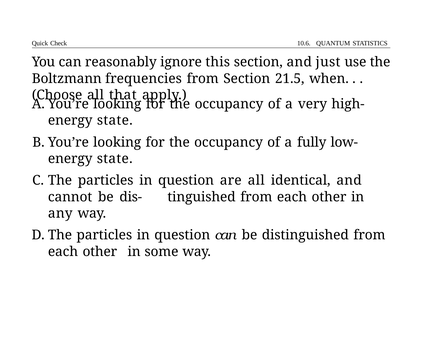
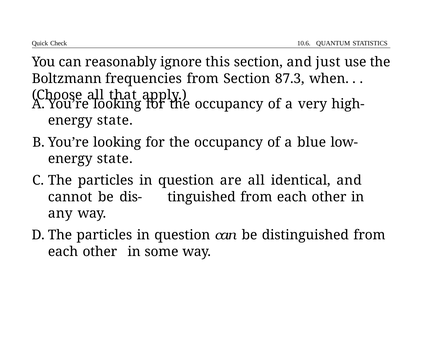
21.5: 21.5 -> 87.3
fully: fully -> blue
